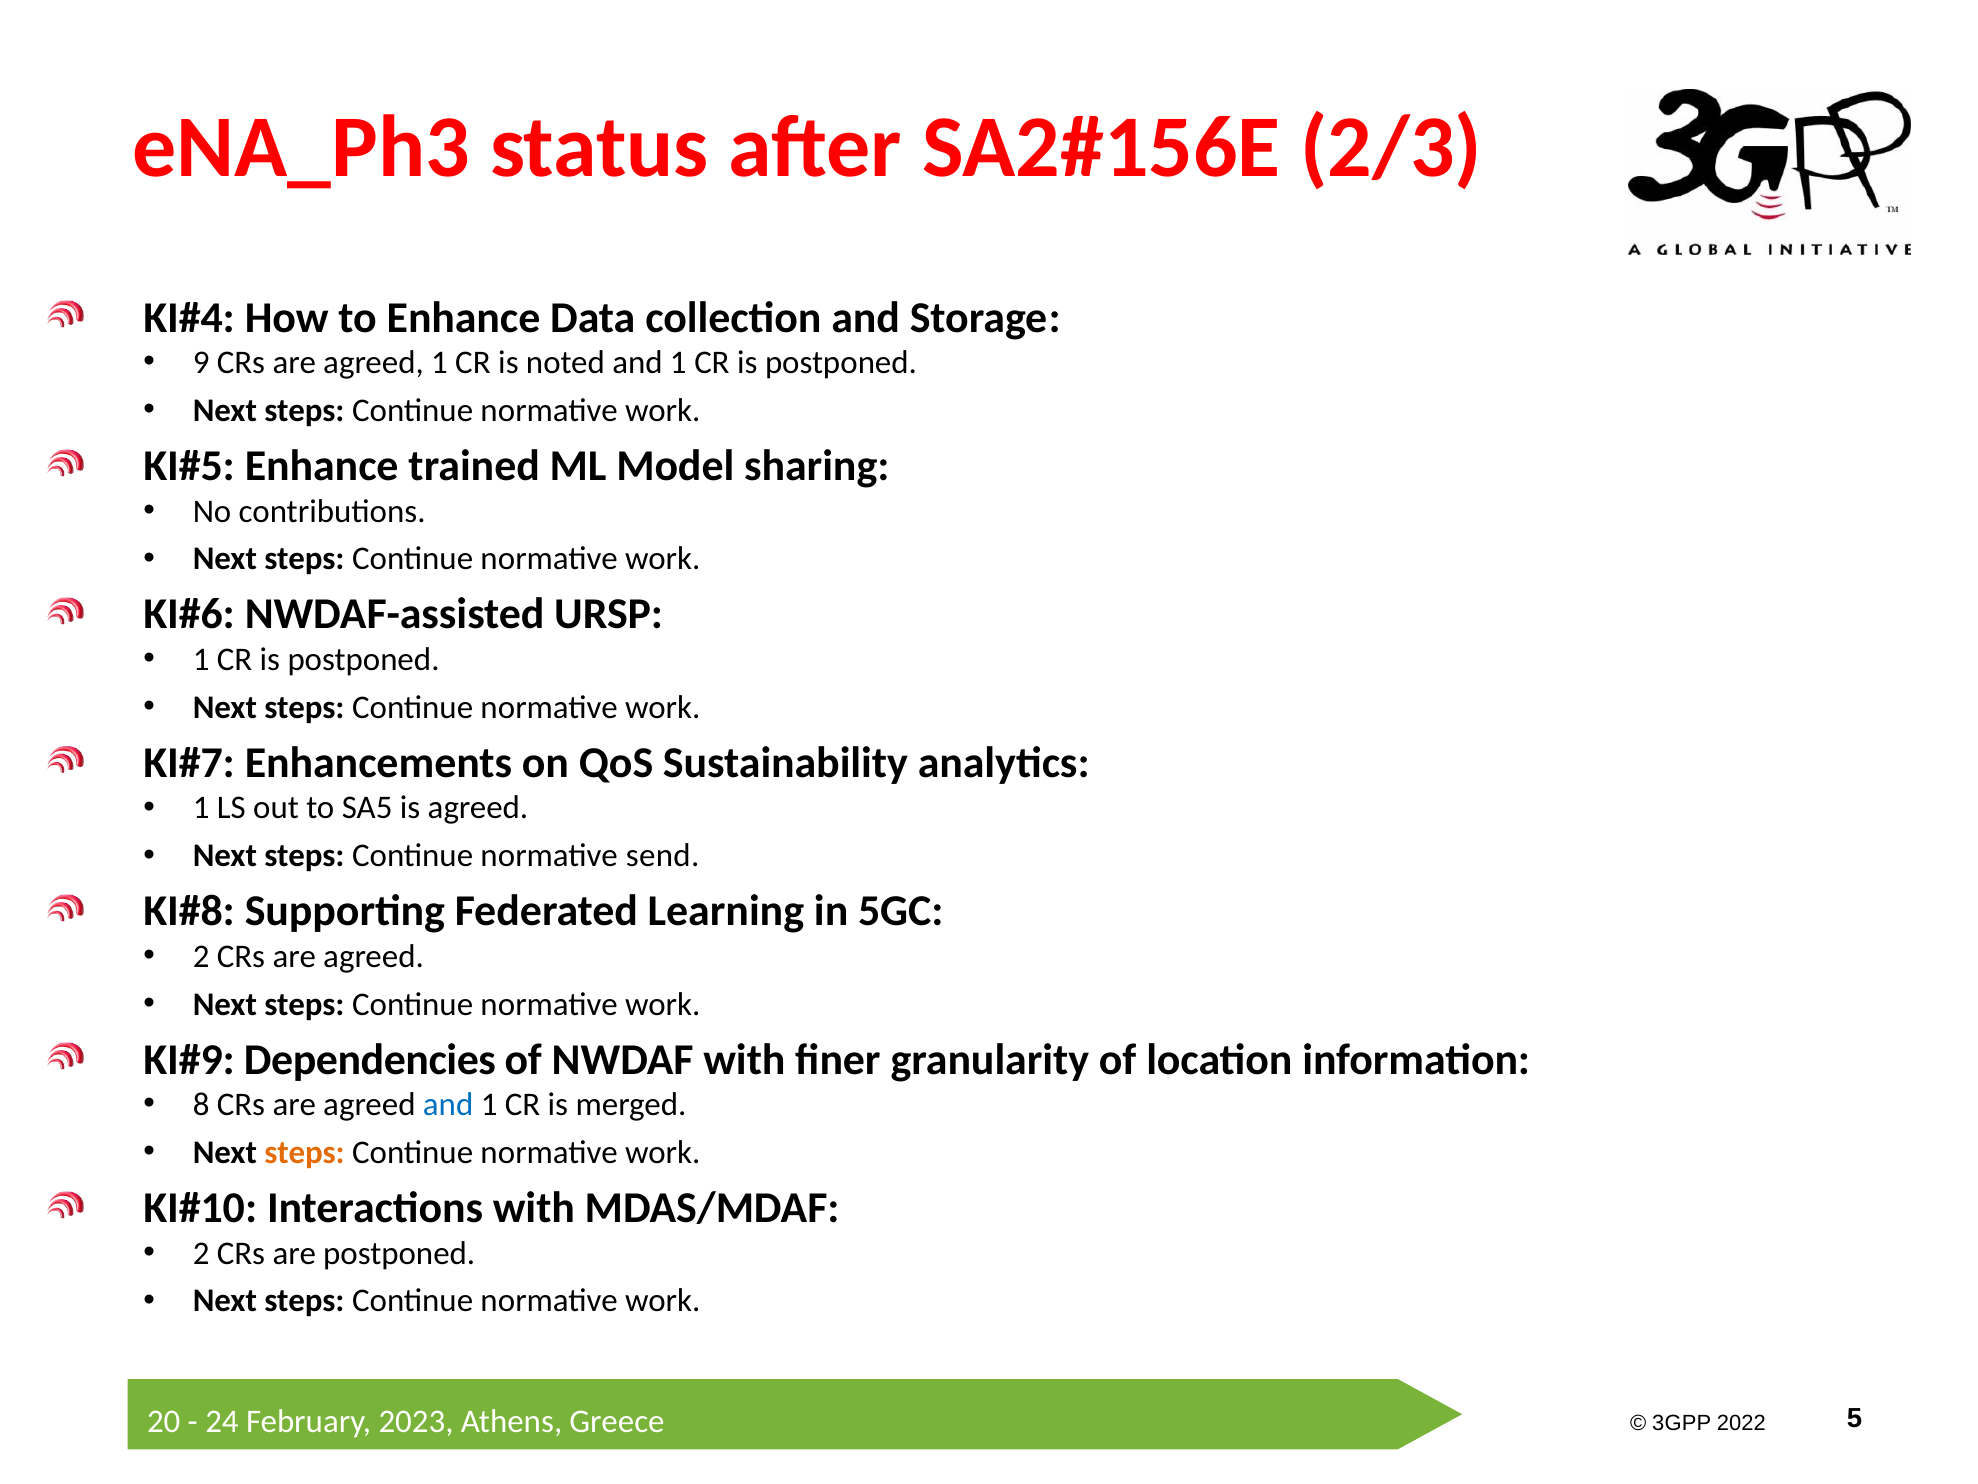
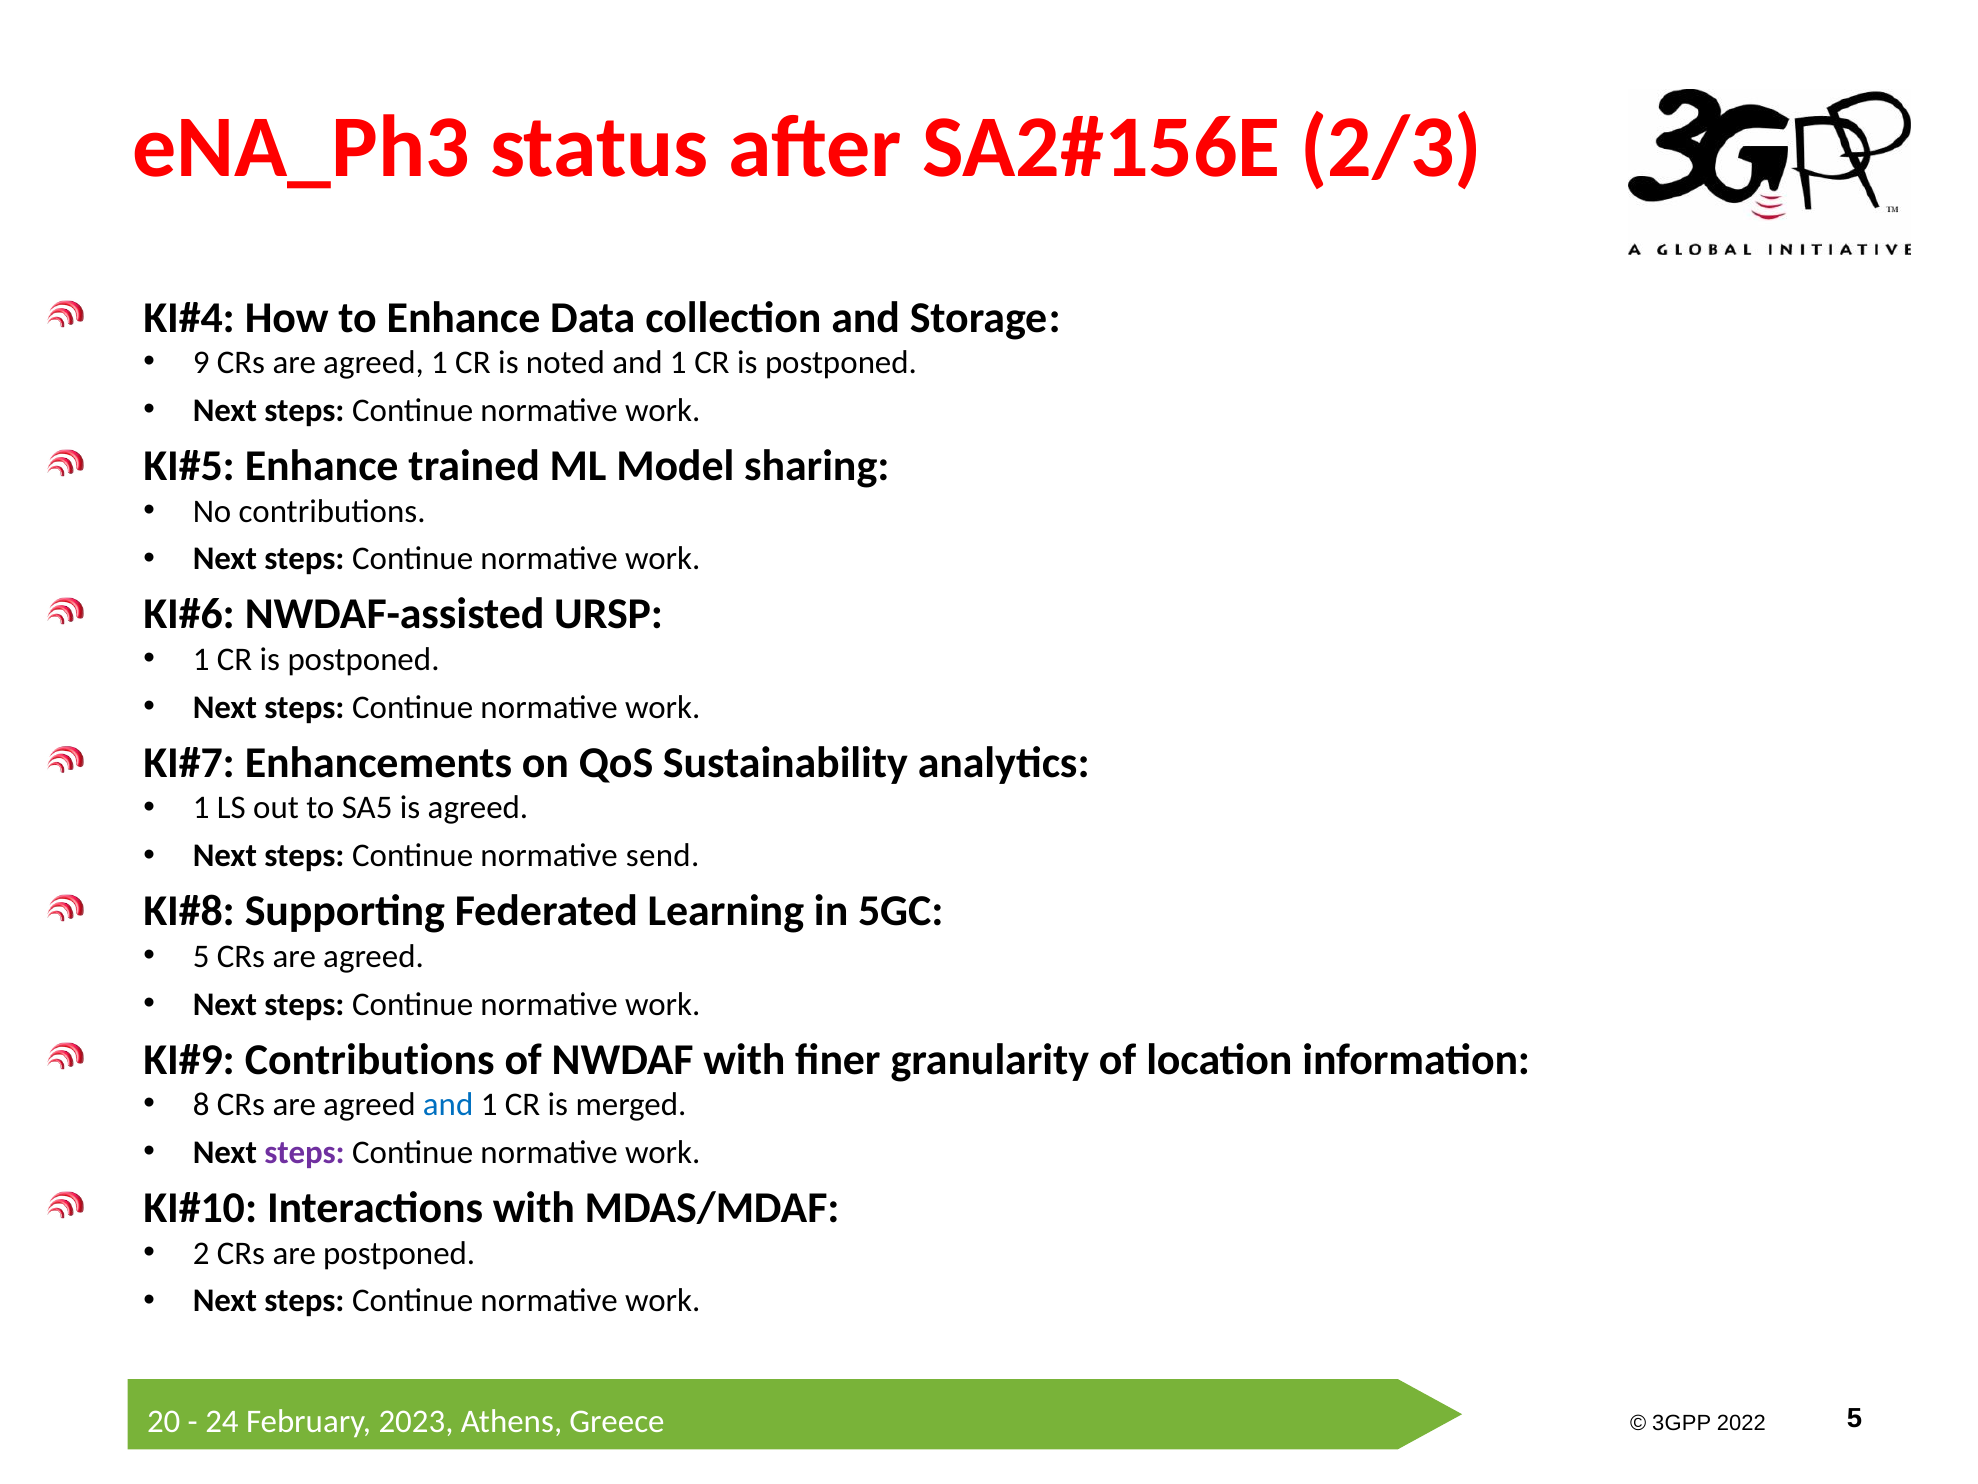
2 at (201, 956): 2 -> 5
Dependencies at (370, 1059): Dependencies -> Contributions
steps at (305, 1152) colour: orange -> purple
